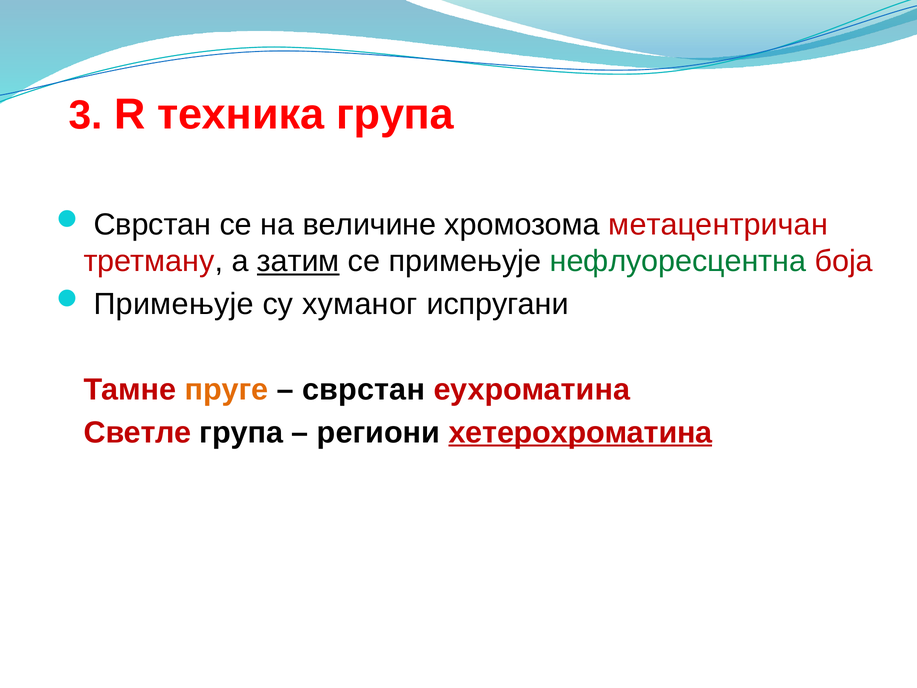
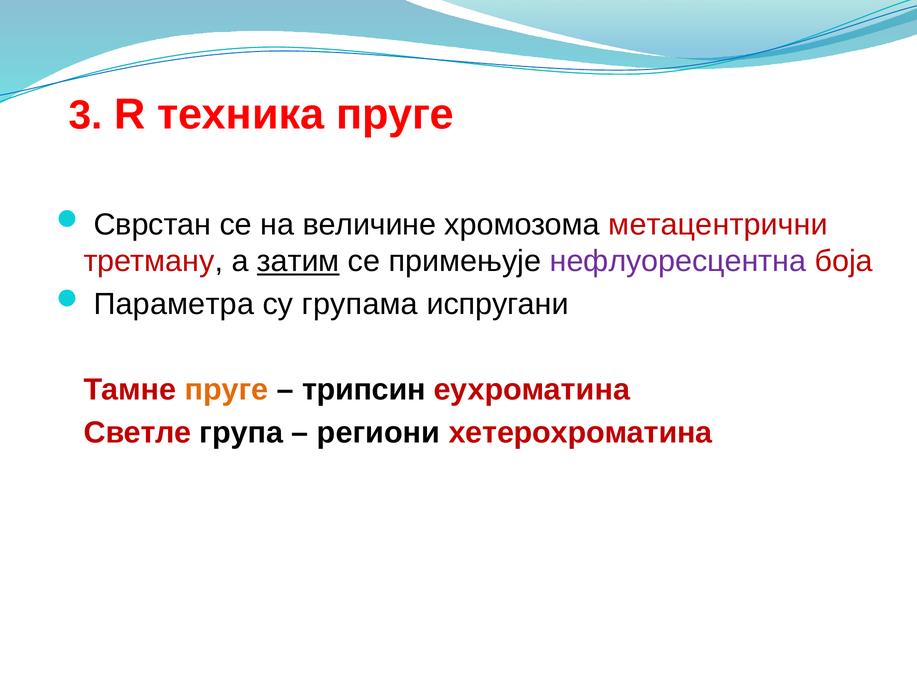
техника група: група -> пруге
метацентричан: метацентричан -> метацентрични
нефлуоресцентна colour: green -> purple
Примењује at (174, 304): Примењује -> Параметра
хуманог: хуманог -> групама
сврстан at (364, 390): сврстан -> трипсин
хетерохроматина underline: present -> none
